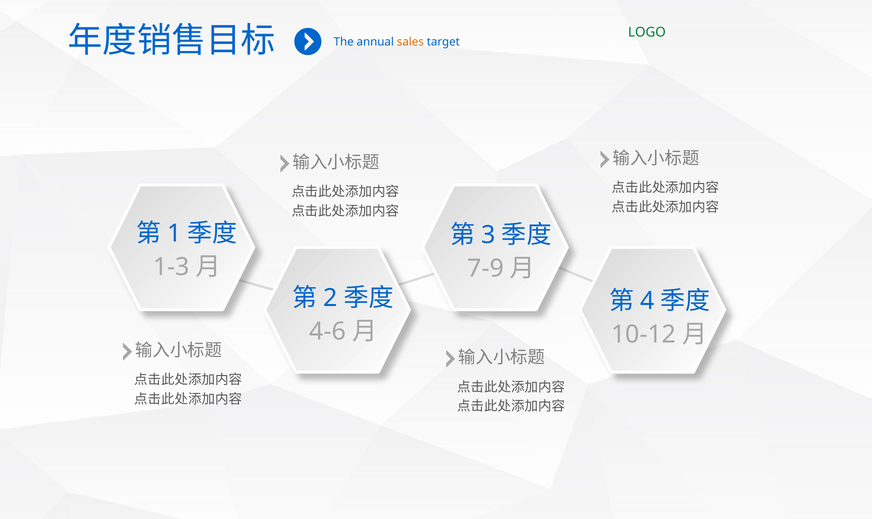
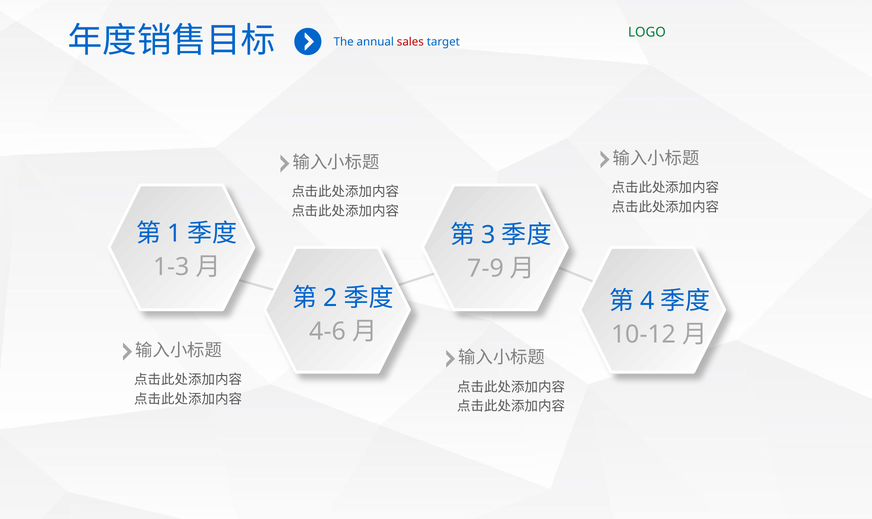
sales colour: orange -> red
